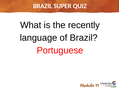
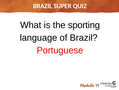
recently: recently -> sporting
